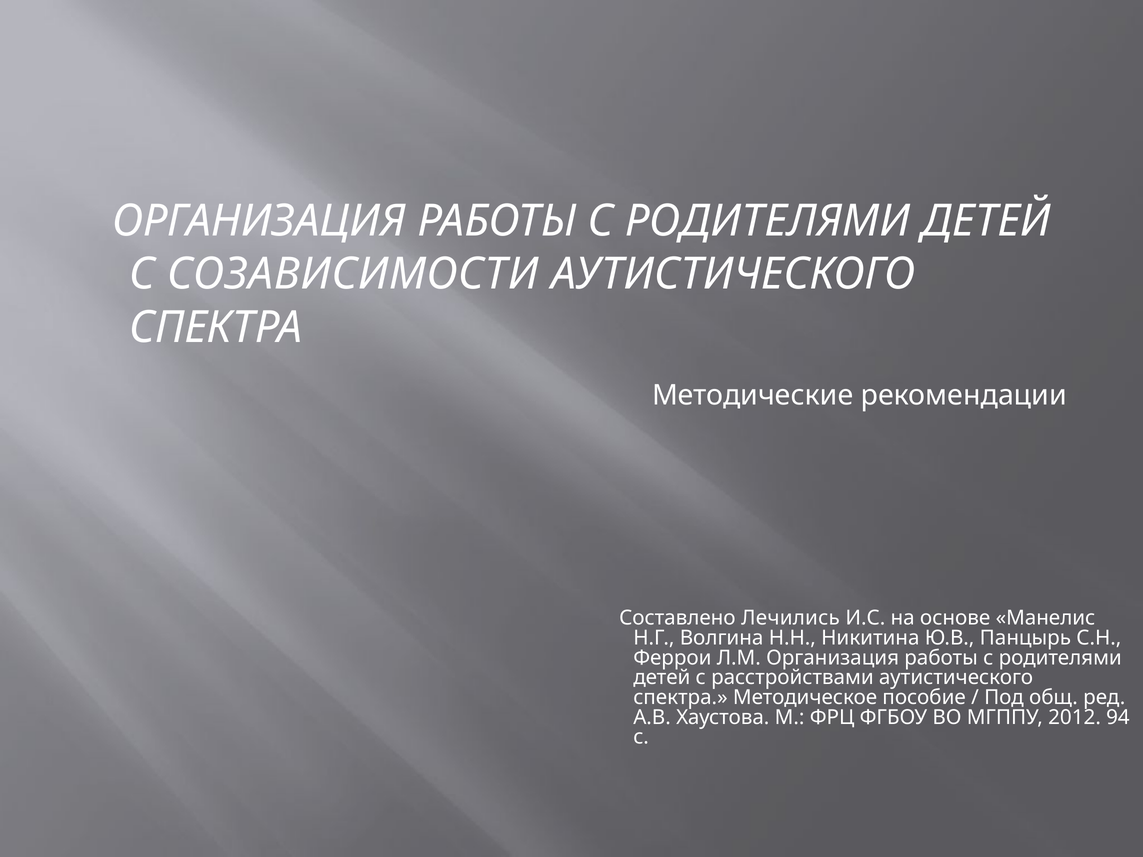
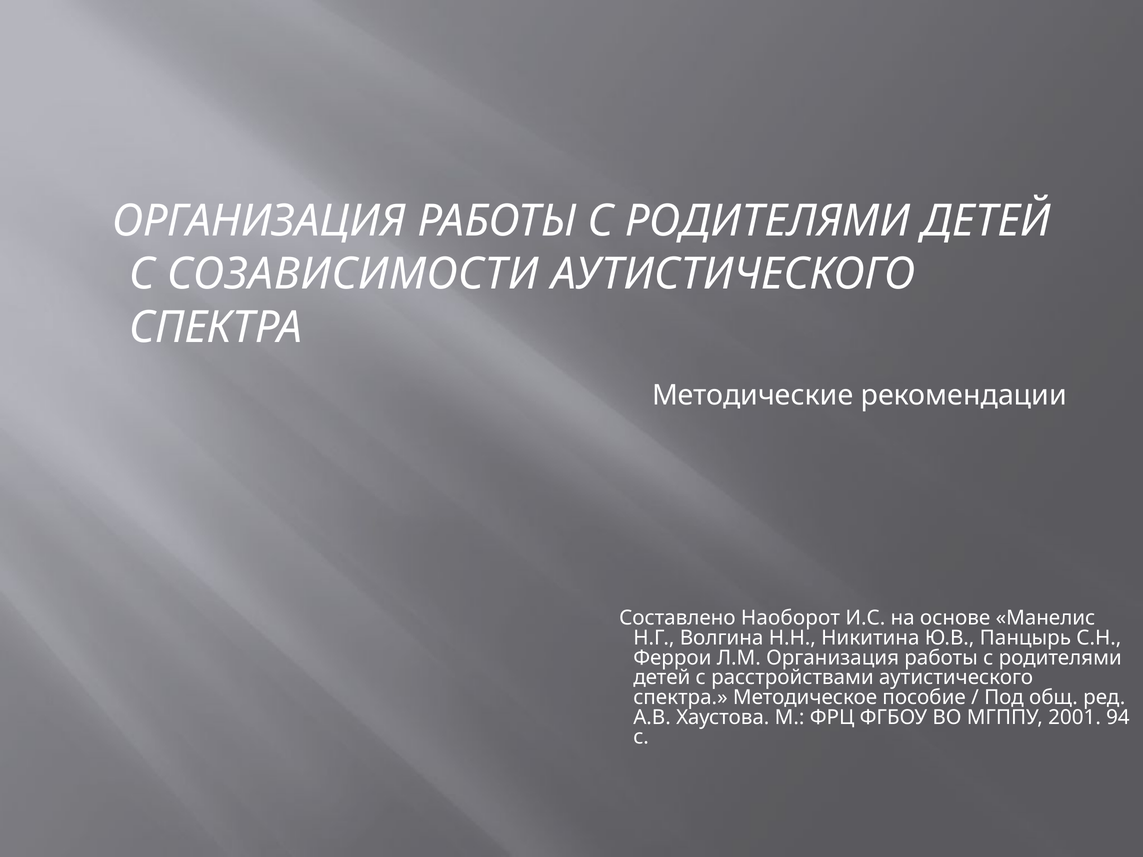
Лечились: Лечились -> Наоборот
2012: 2012 -> 2001
